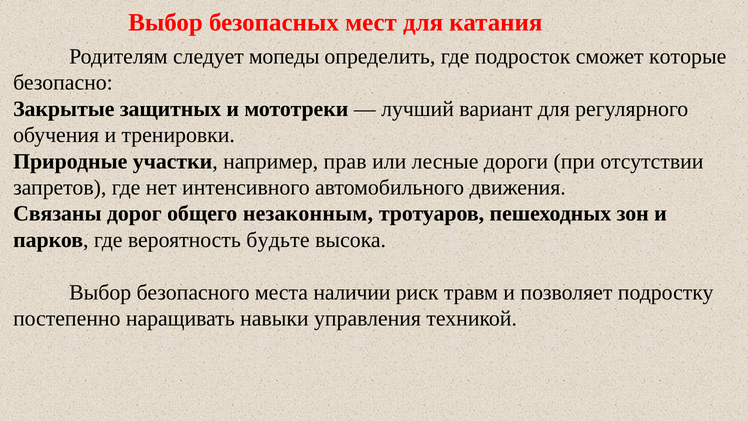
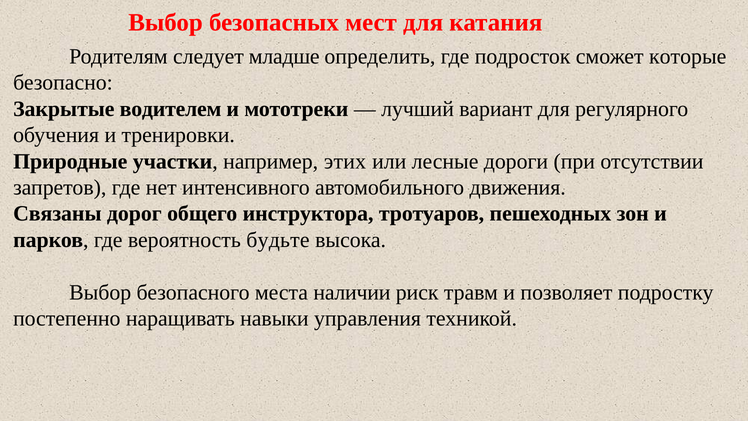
мопеды: мопеды -> младше
защитных: защитных -> водителем
прав: прав -> этих
незаконным: незаконным -> инструктора
